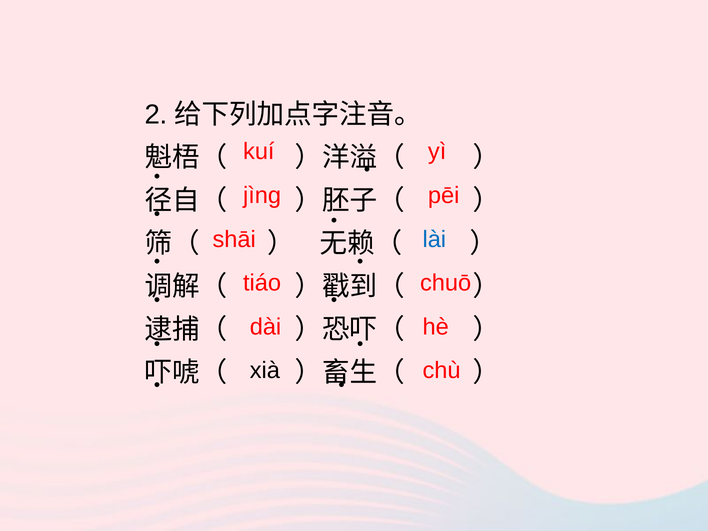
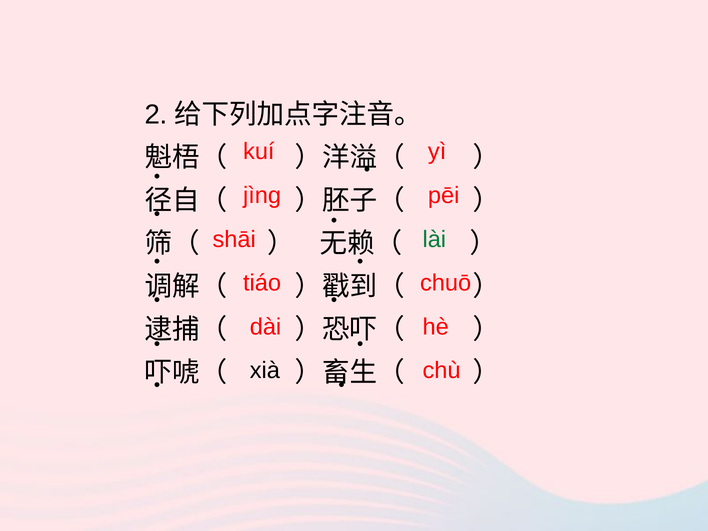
lài colour: blue -> green
